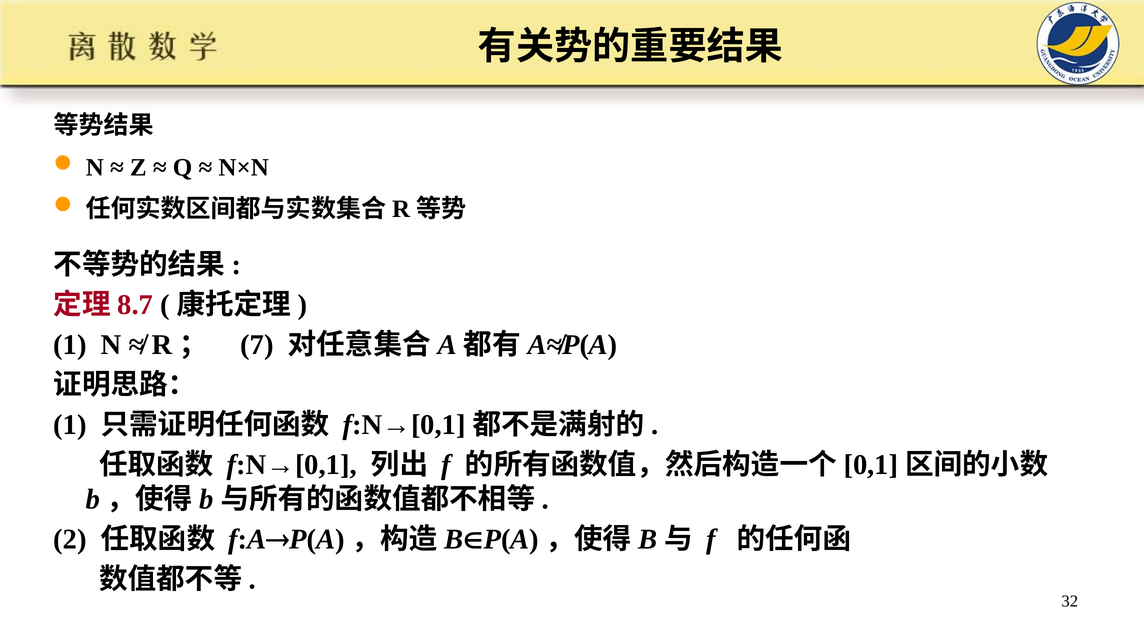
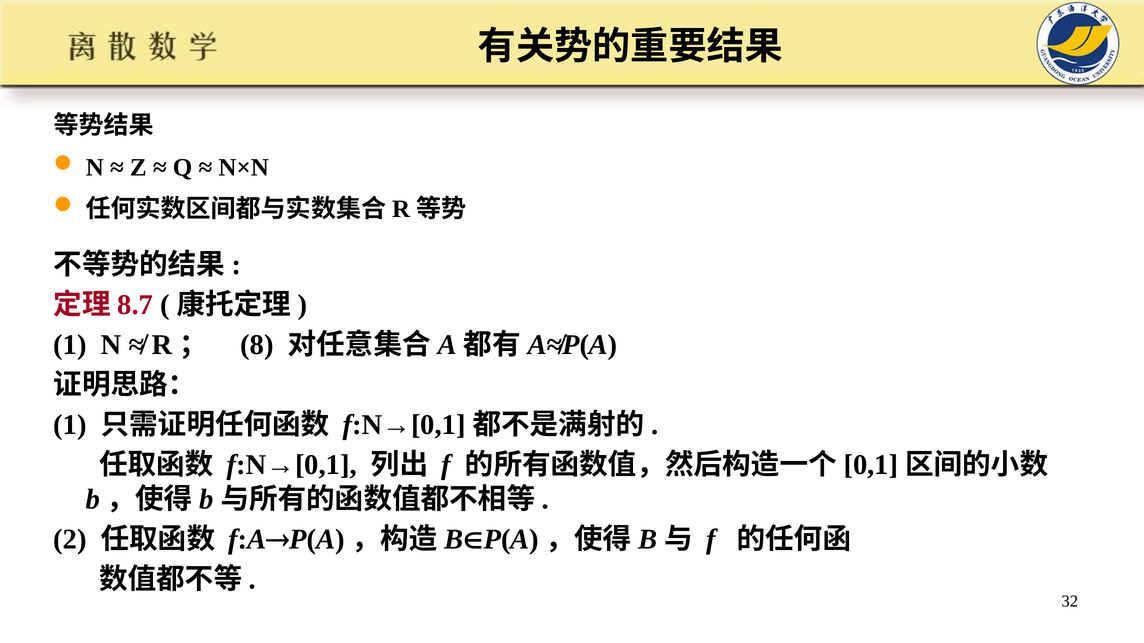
7: 7 -> 8
